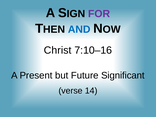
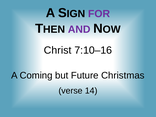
AND colour: blue -> purple
Present: Present -> Coming
Significant: Significant -> Christmas
